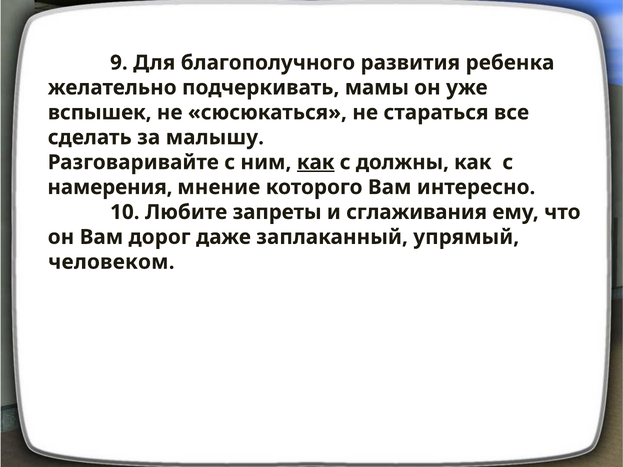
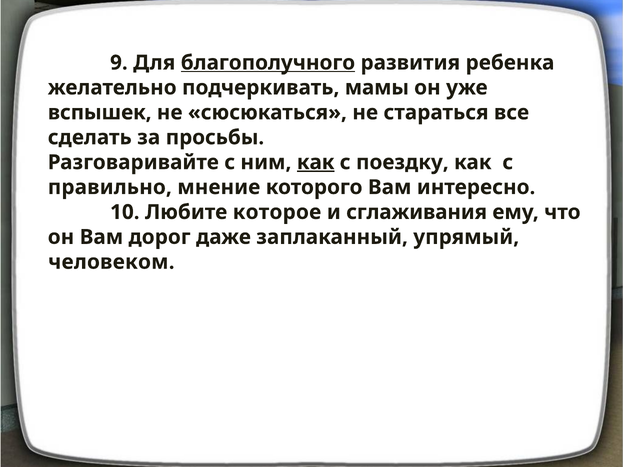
благополучного underline: none -> present
малышу: малышу -> просьбы
должны: должны -> поездку
намерения: намерения -> правильно
запреты: запреты -> которое
